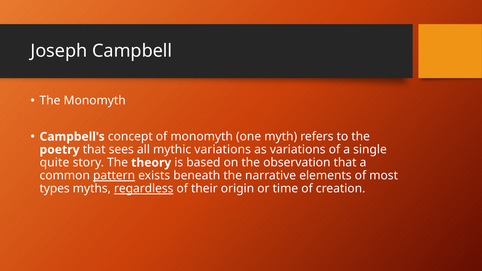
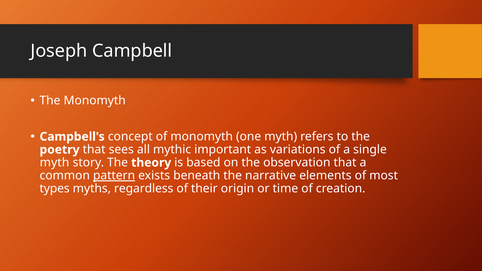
mythic variations: variations -> important
quite at (54, 163): quite -> myth
regardless underline: present -> none
